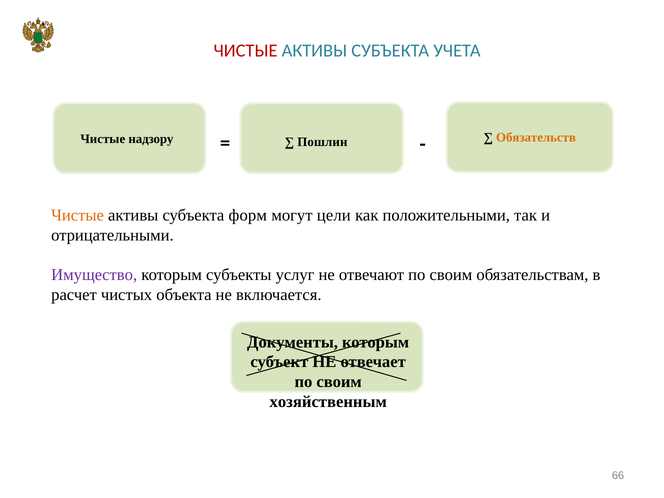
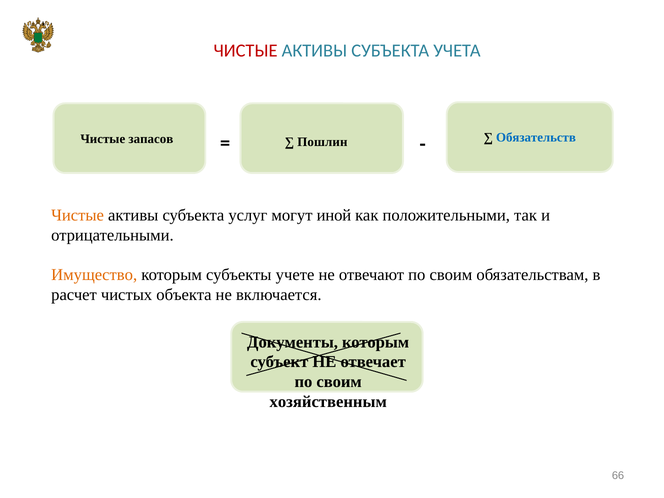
надзору: надзору -> запасов
Обязательств colour: orange -> blue
форм: форм -> услуг
цели: цели -> иной
Имущество colour: purple -> orange
услуг: услуг -> учете
